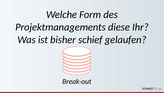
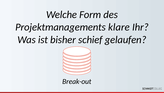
diese: diese -> klare
